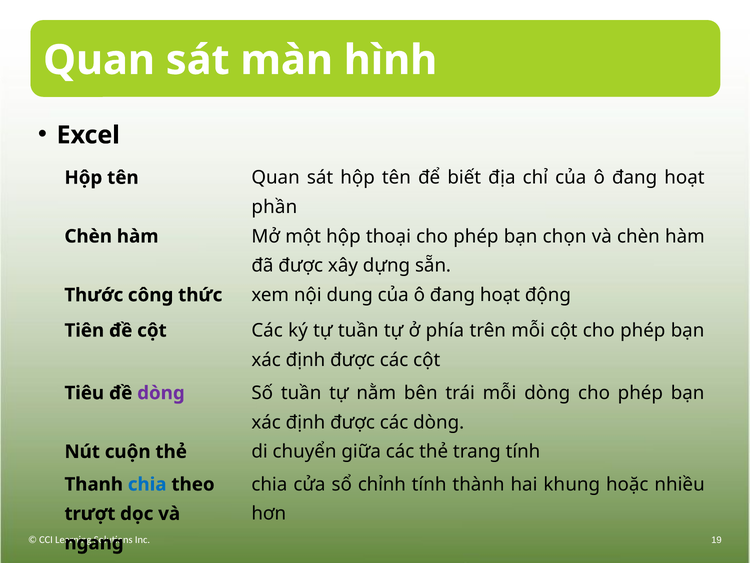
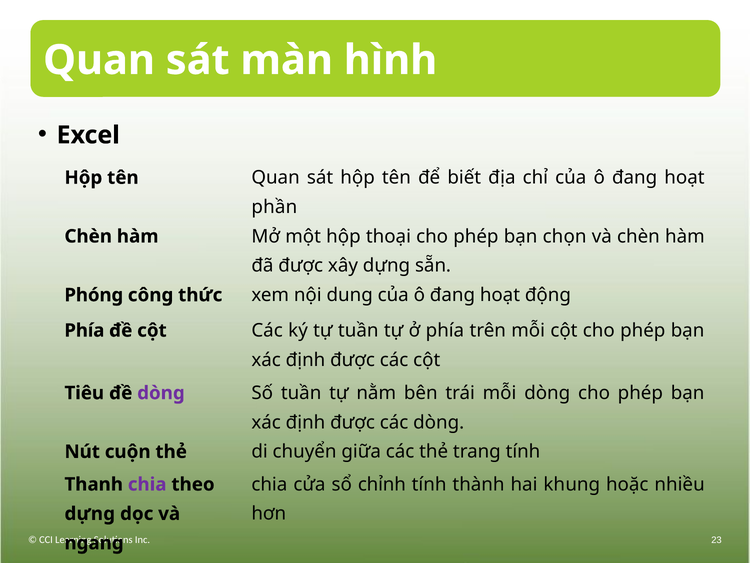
Thước: Thước -> Phóng
Tiên at (84, 330): Tiên -> Phía
chia at (147, 484) colour: blue -> purple
trượt at (90, 513): trượt -> dựng
19: 19 -> 23
